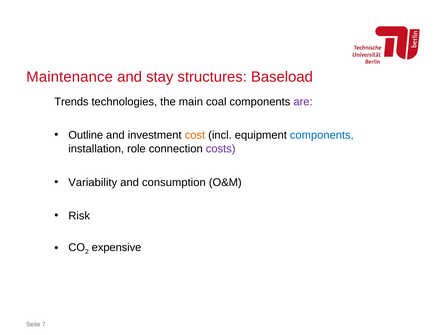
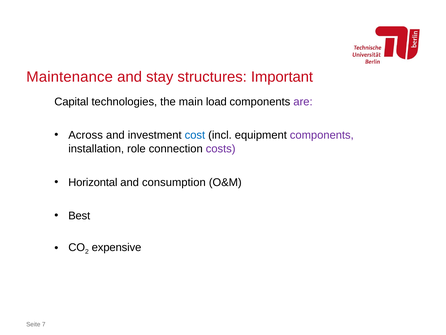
Baseload: Baseload -> Important
Trends: Trends -> Capital
coal: coal -> load
Outline: Outline -> Across
cost colour: orange -> blue
components at (322, 135) colour: blue -> purple
Variability: Variability -> Horizontal
Risk: Risk -> Best
